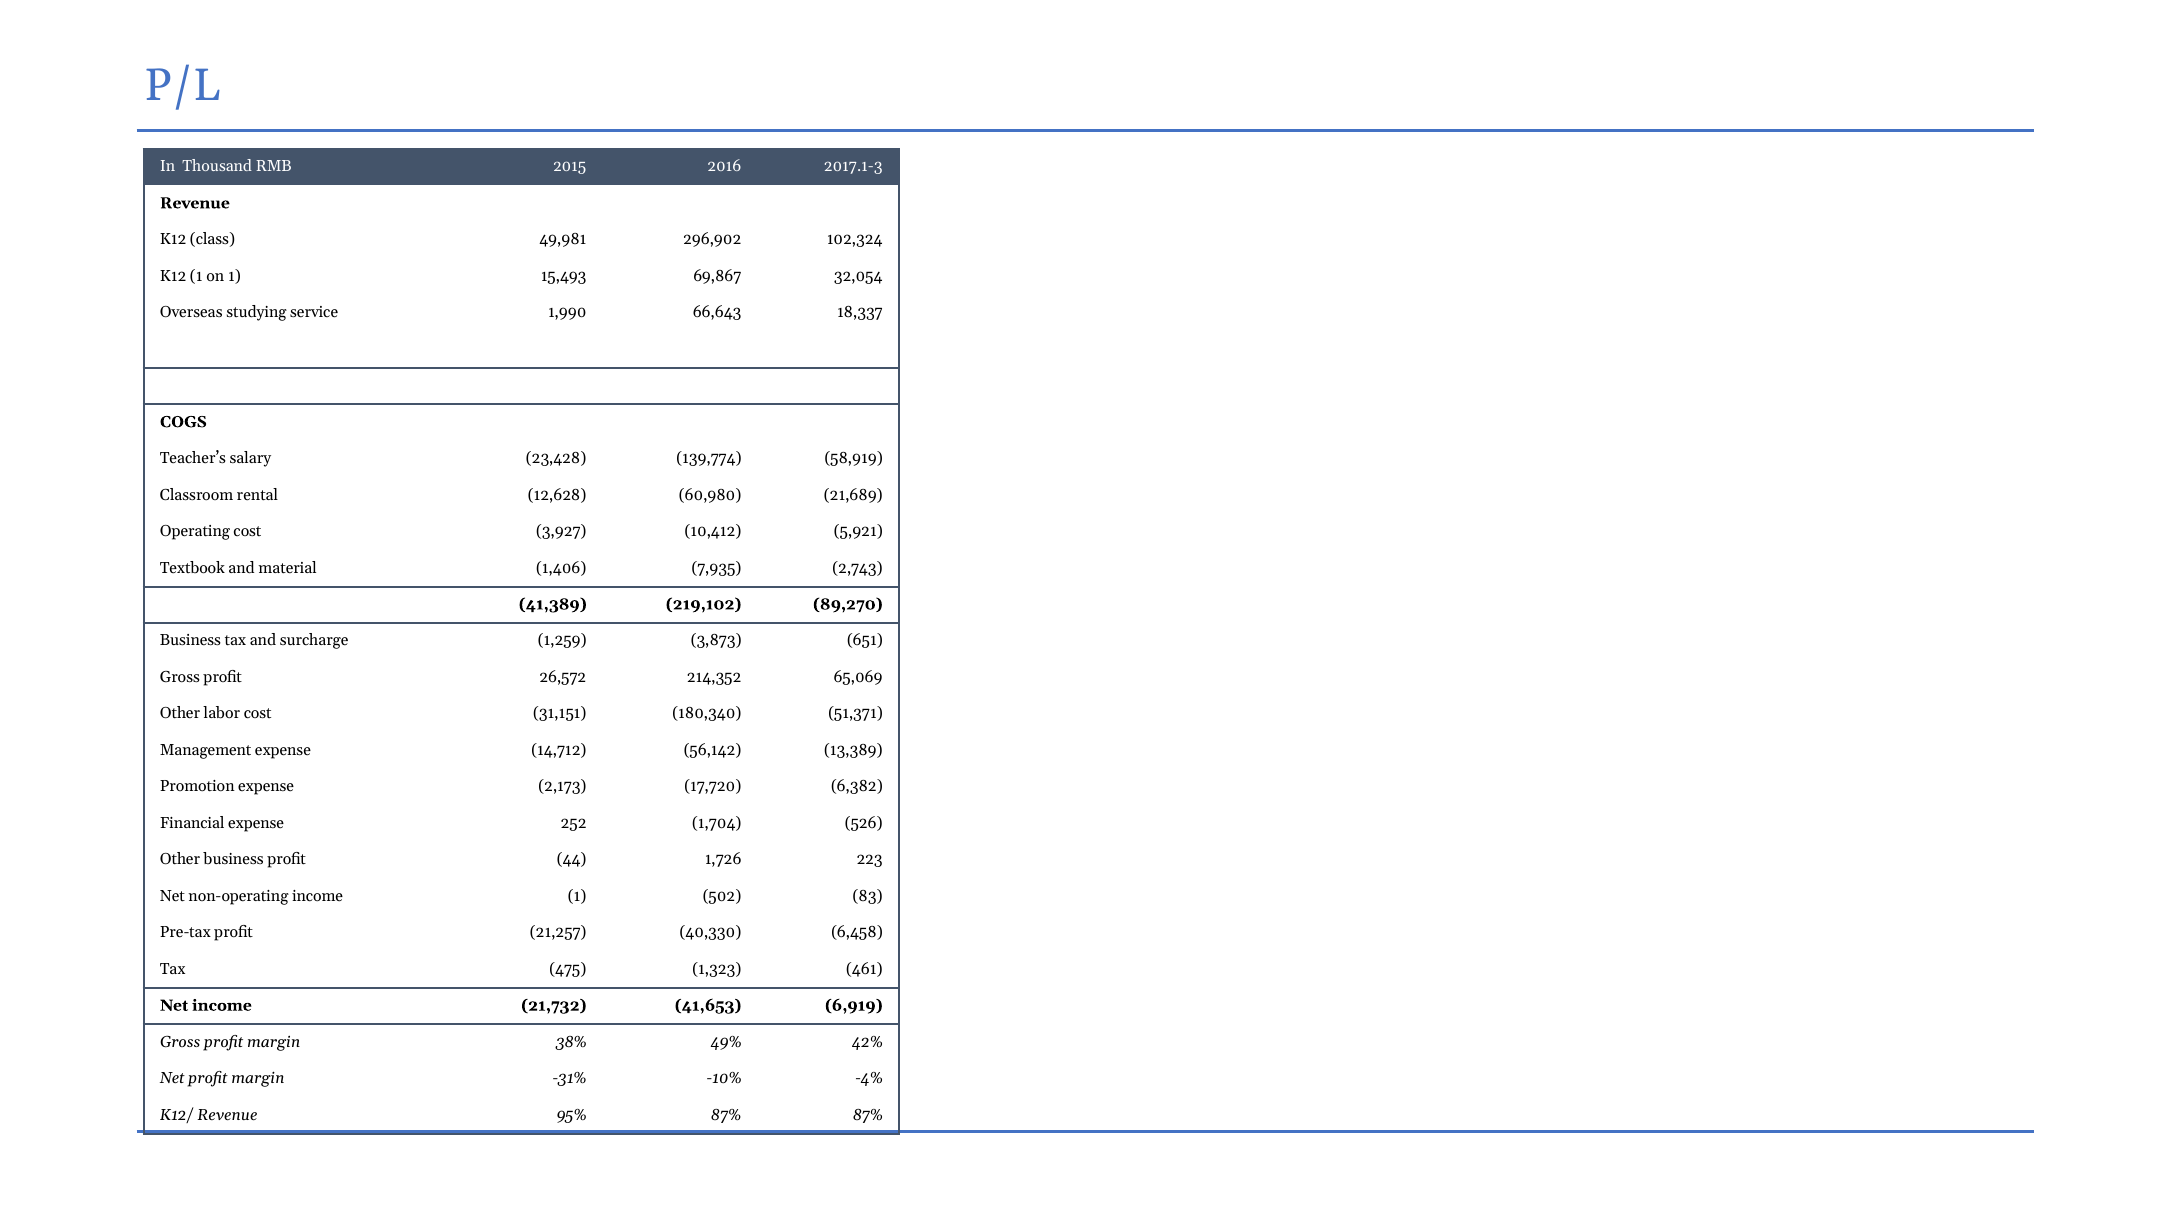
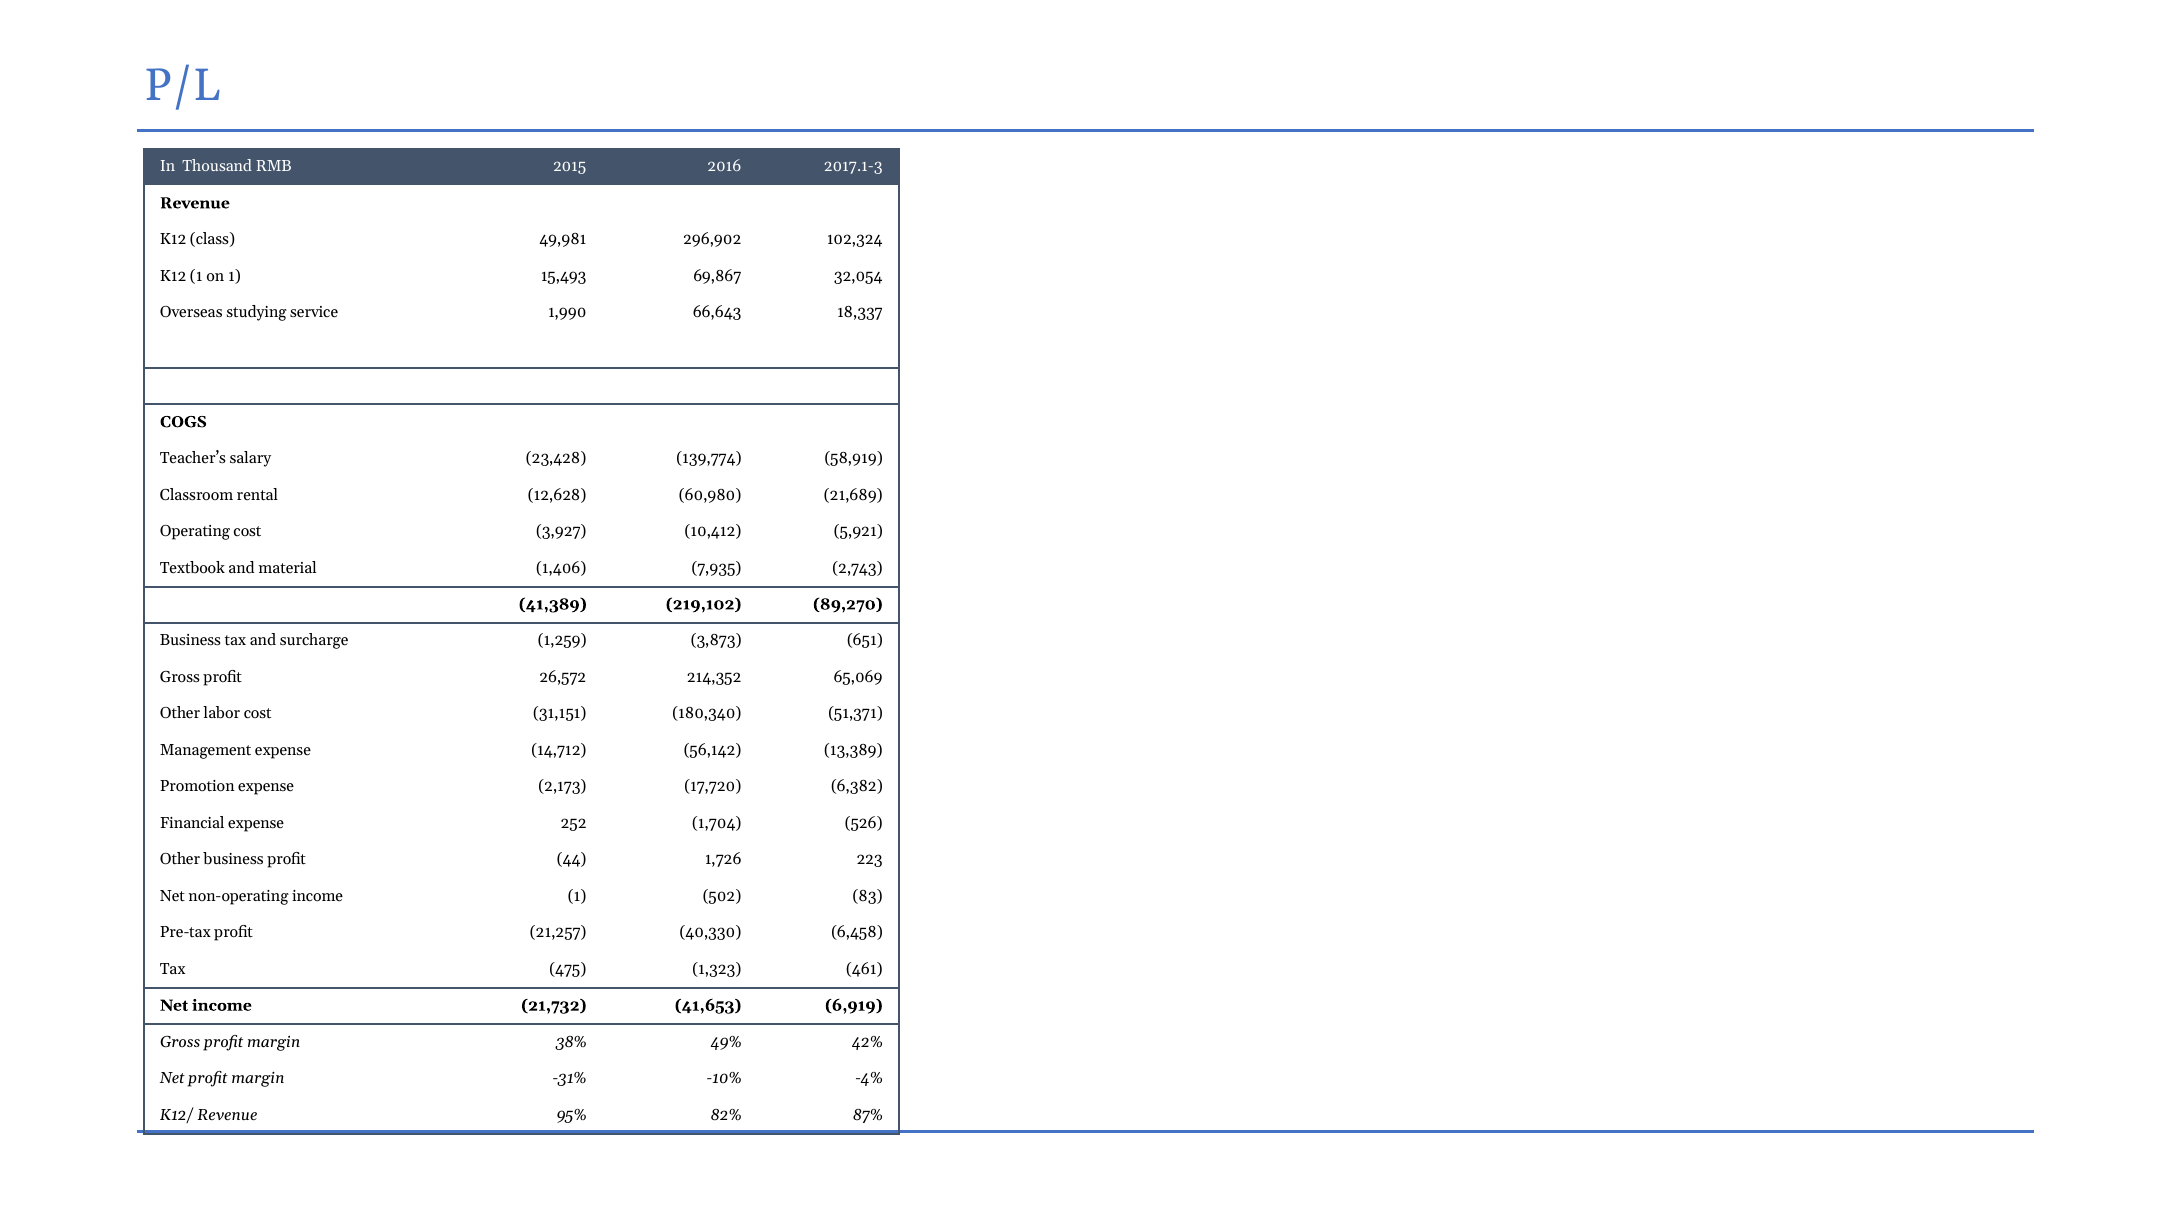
95% 87%: 87% -> 82%
